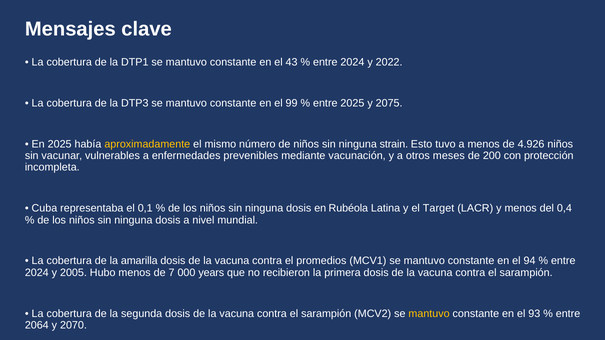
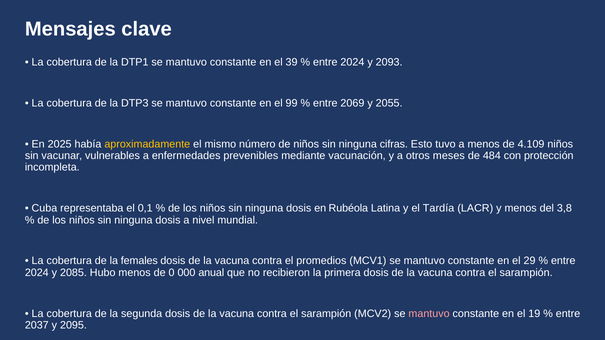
43: 43 -> 39
2022: 2022 -> 2093
entre 2025: 2025 -> 2069
2075: 2075 -> 2055
strain: strain -> cifras
4.926: 4.926 -> 4.109
200: 200 -> 484
Target: Target -> Tardía
0,4: 0,4 -> 3,8
amarilla: amarilla -> females
94 at (530, 261): 94 -> 29
2005: 2005 -> 2085
7: 7 -> 0
years: years -> anual
mantuvo at (429, 314) colour: yellow -> pink
93: 93 -> 19
2064: 2064 -> 2037
2070: 2070 -> 2095
